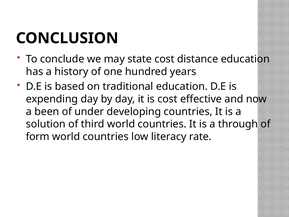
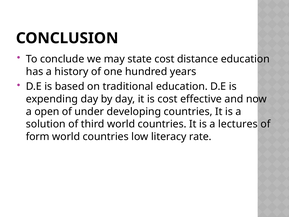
been: been -> open
through: through -> lectures
